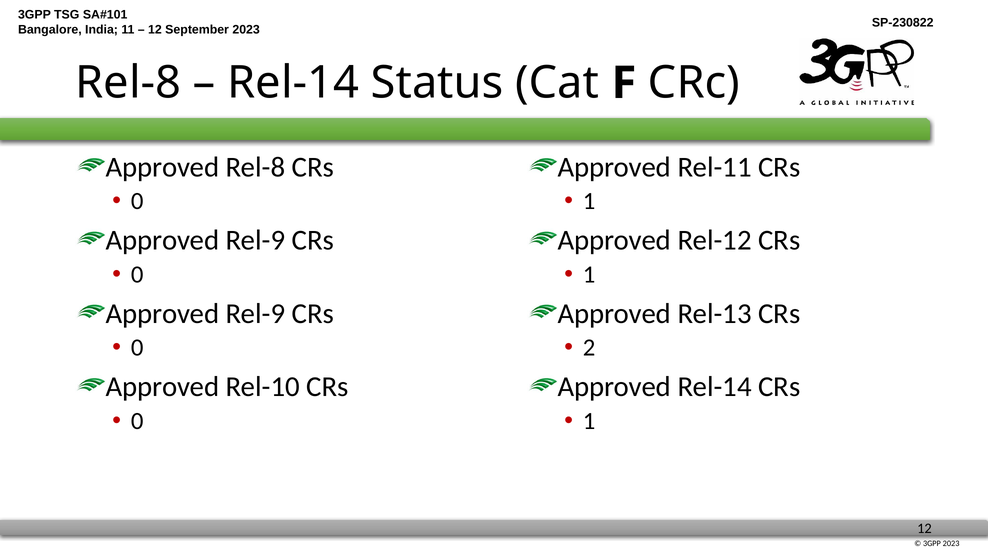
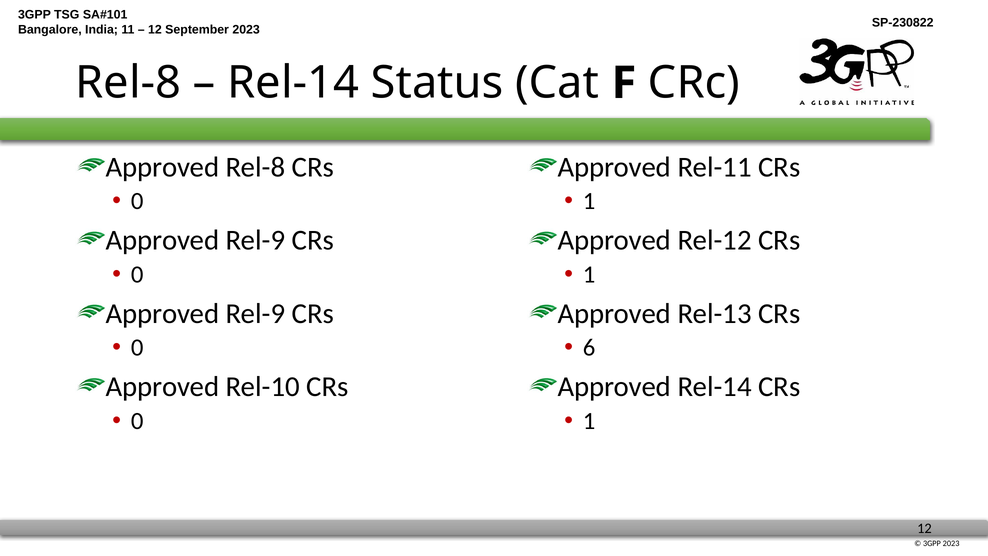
2: 2 -> 6
